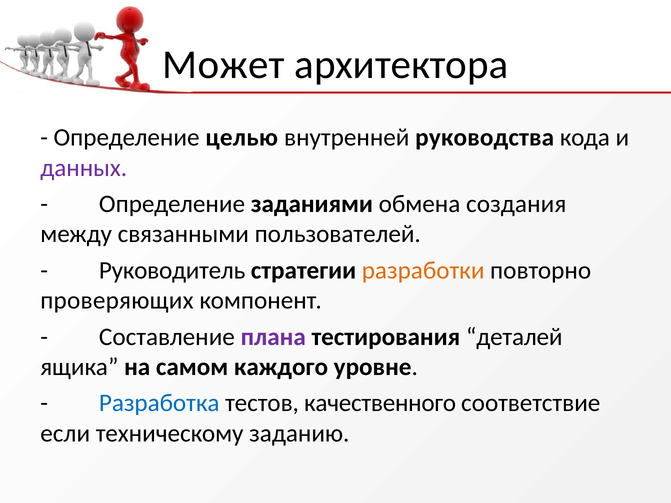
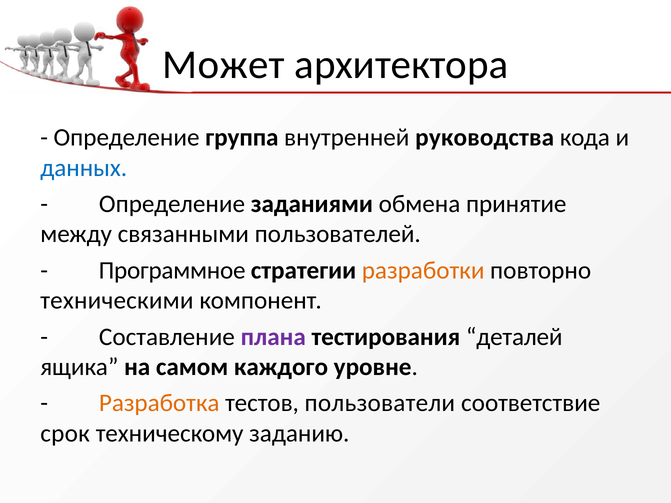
целью: целью -> группа
данных colour: purple -> blue
создания: создания -> принятие
Руководитель: Руководитель -> Программное
проверяющих: проверяющих -> техническими
Разработка colour: blue -> orange
качественного: качественного -> пользователи
если: если -> срок
